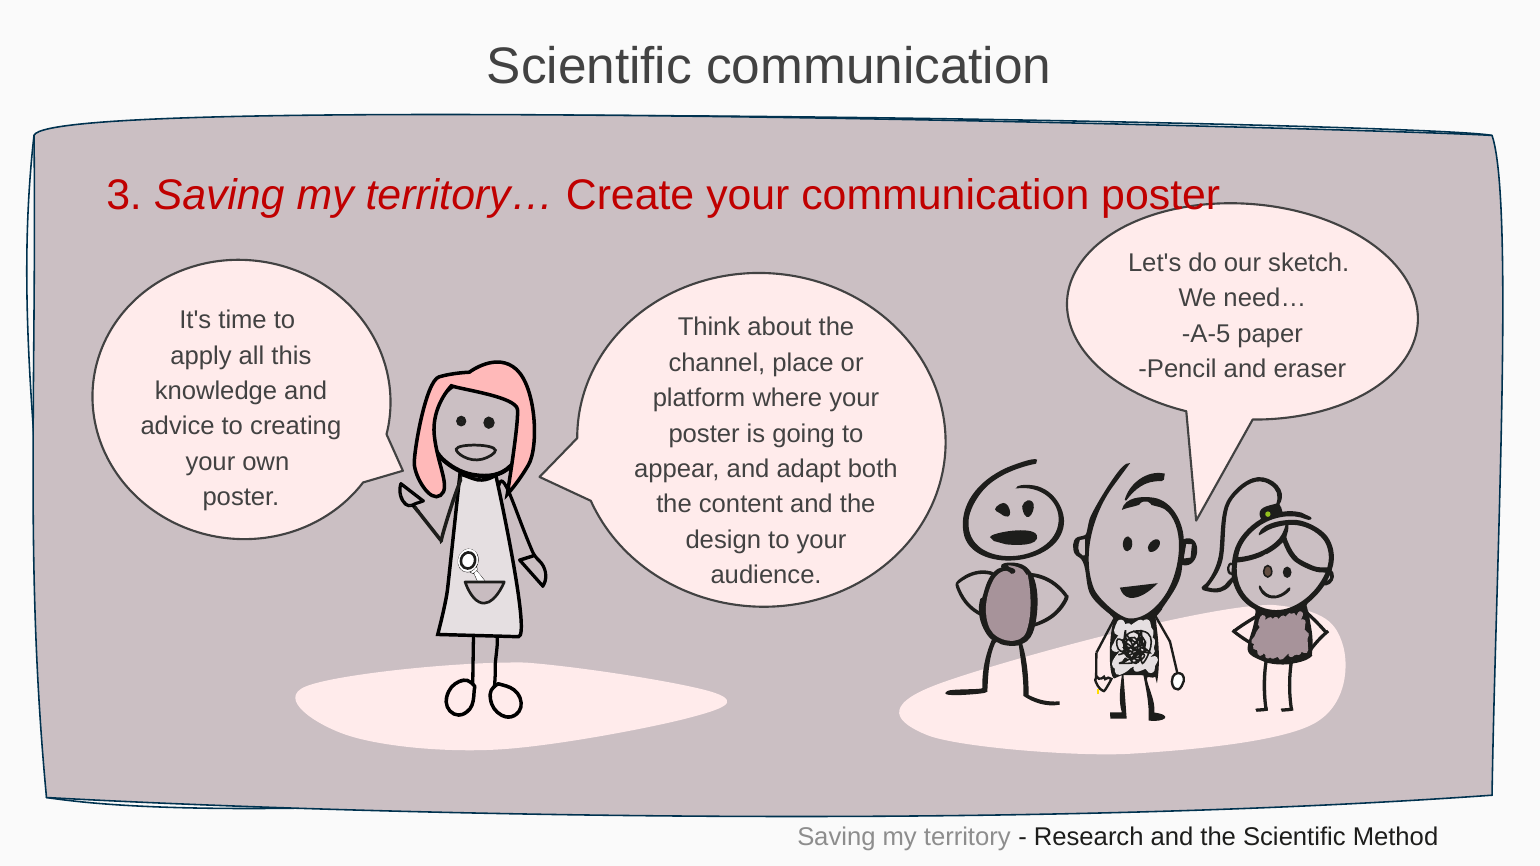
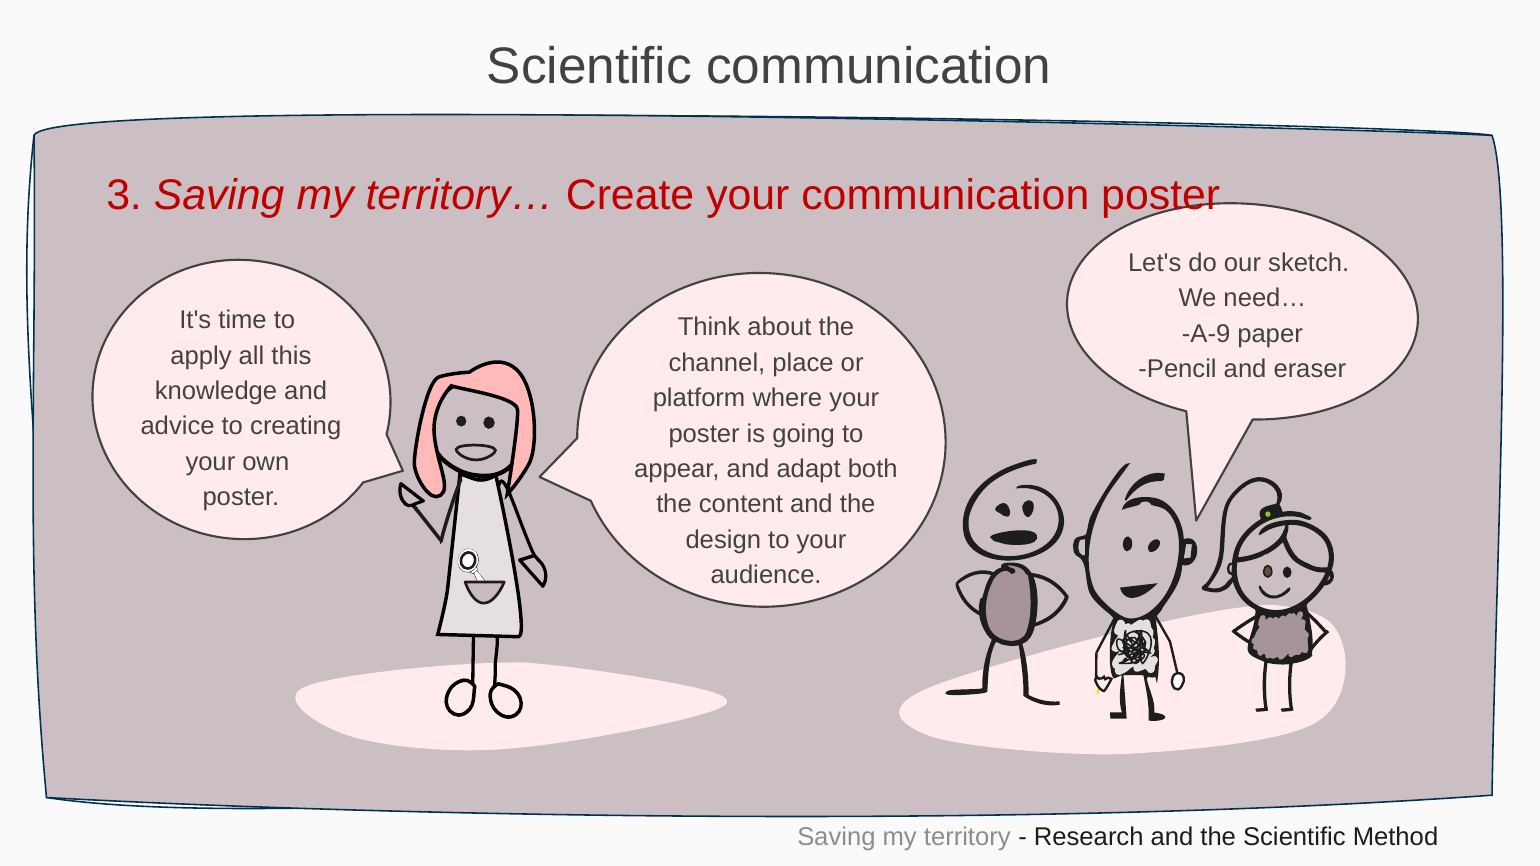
A-5: A-5 -> A-9
